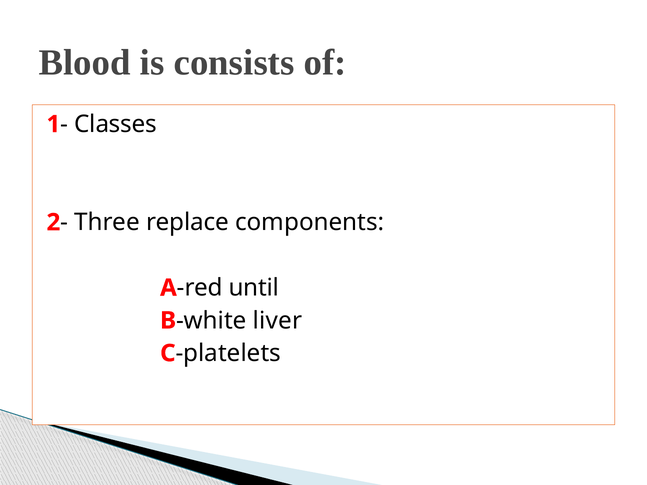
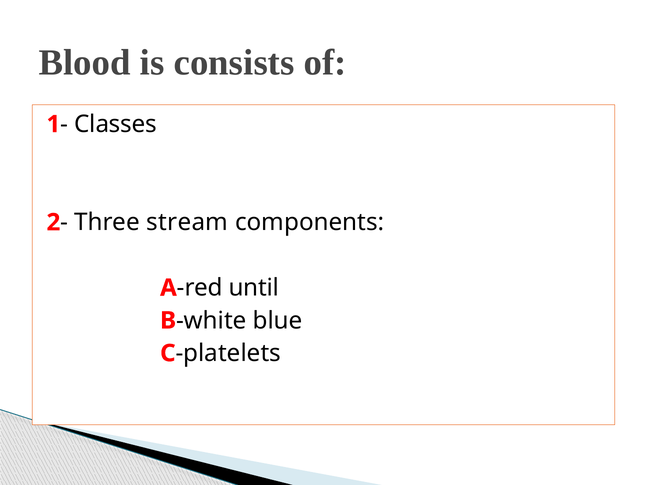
replace: replace -> stream
liver: liver -> blue
